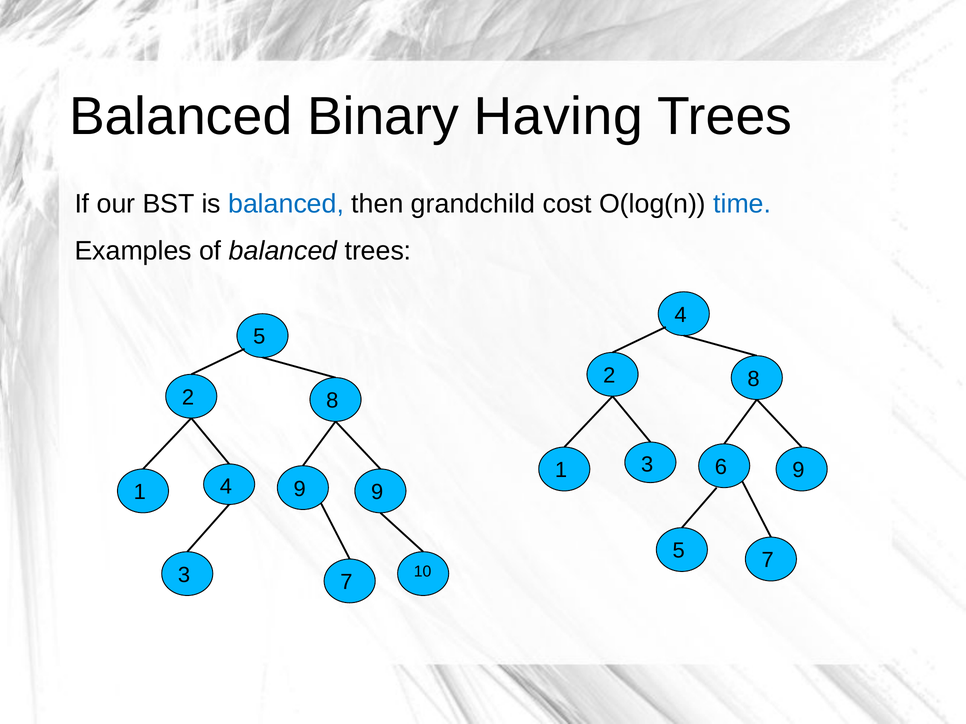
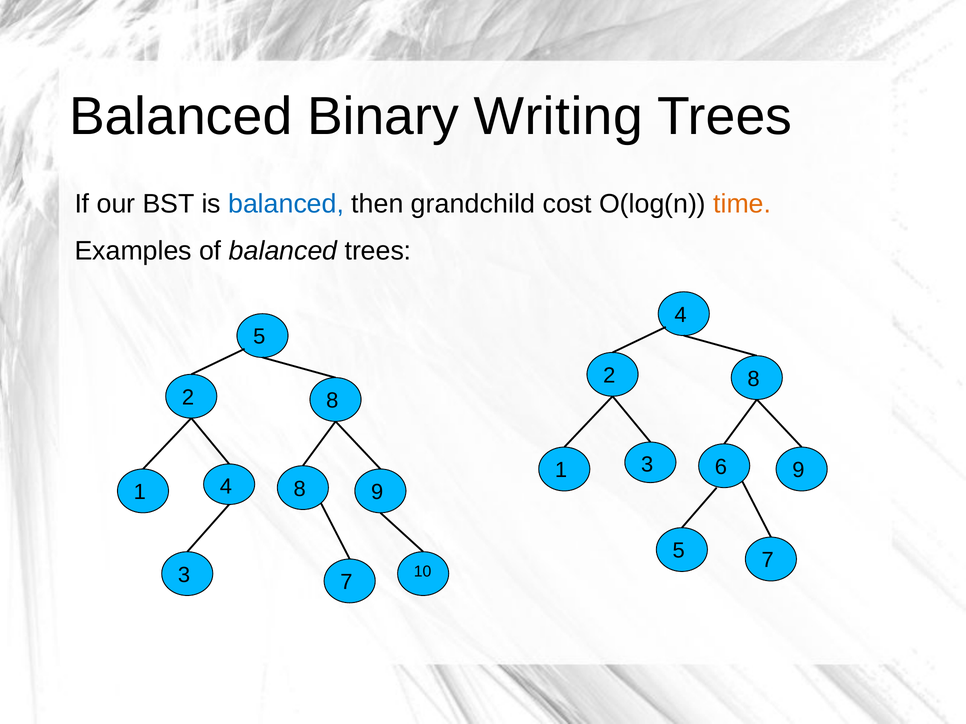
Having: Having -> Writing
time colour: blue -> orange
1 4 9: 9 -> 8
